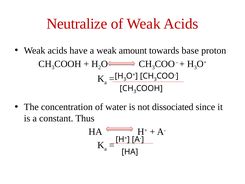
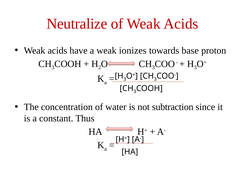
amount: amount -> ionizes
dissociated: dissociated -> subtraction
